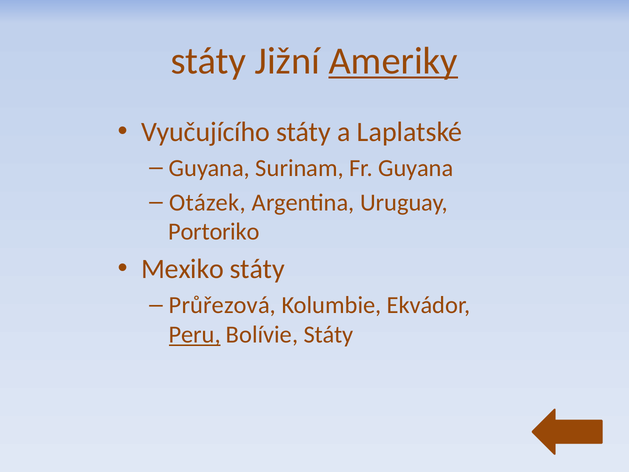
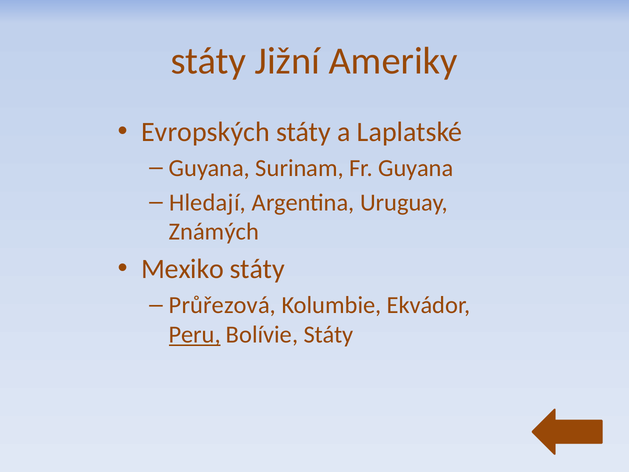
Ameriky underline: present -> none
Vyučujícího: Vyučujícího -> Evropských
Otázek: Otázek -> Hledají
Portoriko: Portoriko -> Známých
